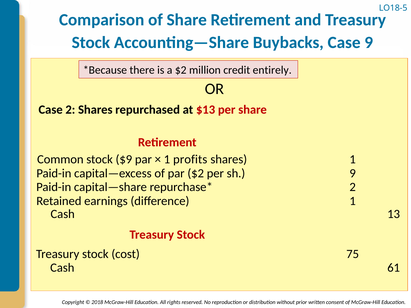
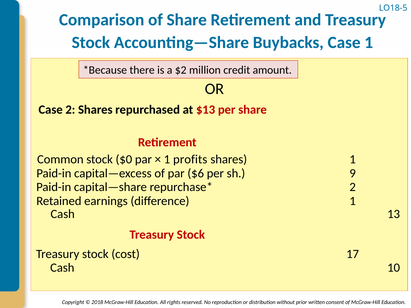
Case 9: 9 -> 1
entirely: entirely -> amount
$9: $9 -> $0
par $2: $2 -> $6
75: 75 -> 17
61: 61 -> 10
